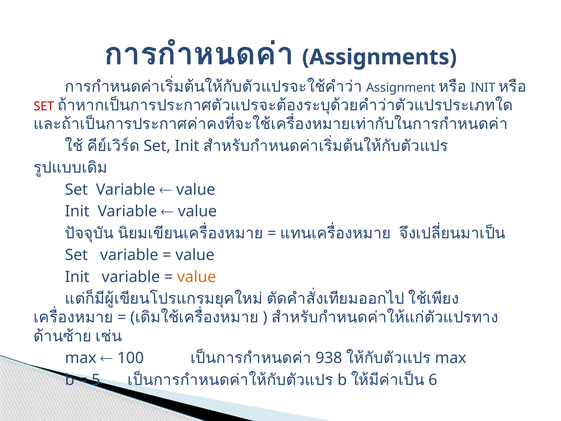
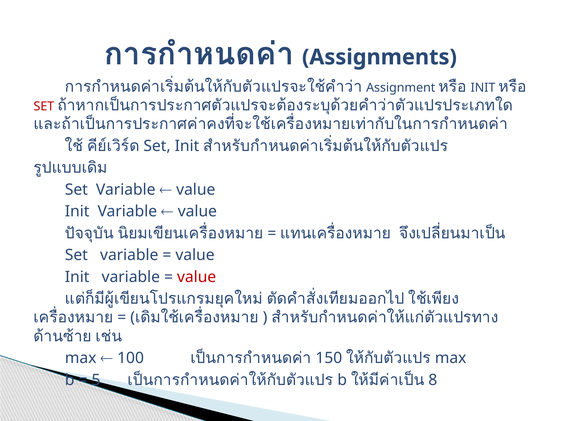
value at (197, 277) colour: orange -> red
938: 938 -> 150
6: 6 -> 8
